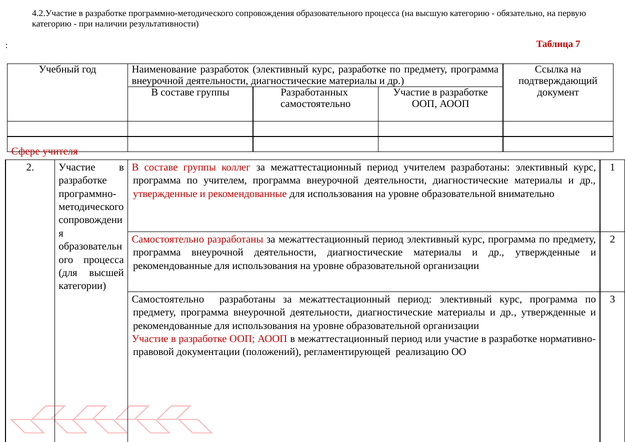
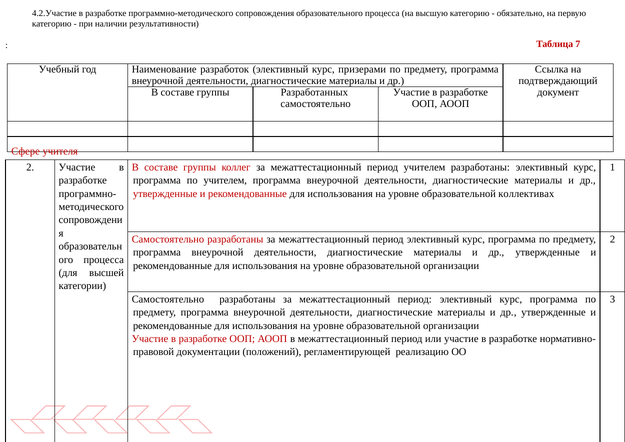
курс разработке: разработке -> призерами
внимательно: внимательно -> коллективах
